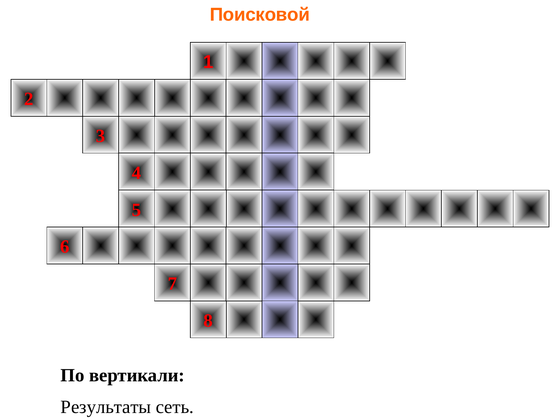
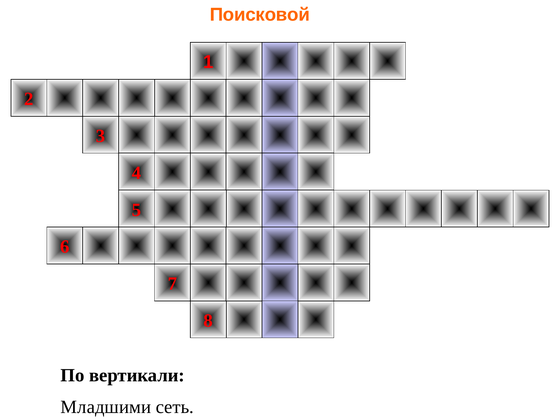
Результаты: Результаты -> Младшими
